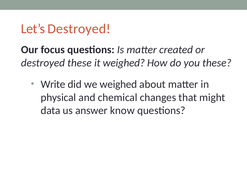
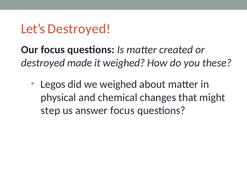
destroyed these: these -> made
Write: Write -> Legos
data: data -> step
answer know: know -> focus
